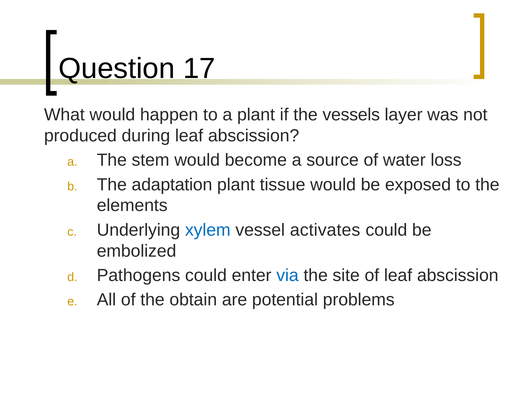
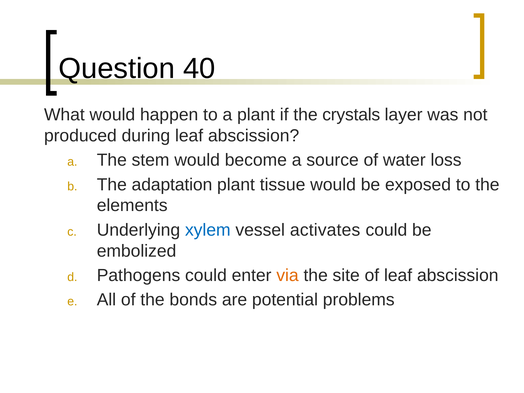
17: 17 -> 40
vessels: vessels -> crystals
via colour: blue -> orange
obtain: obtain -> bonds
